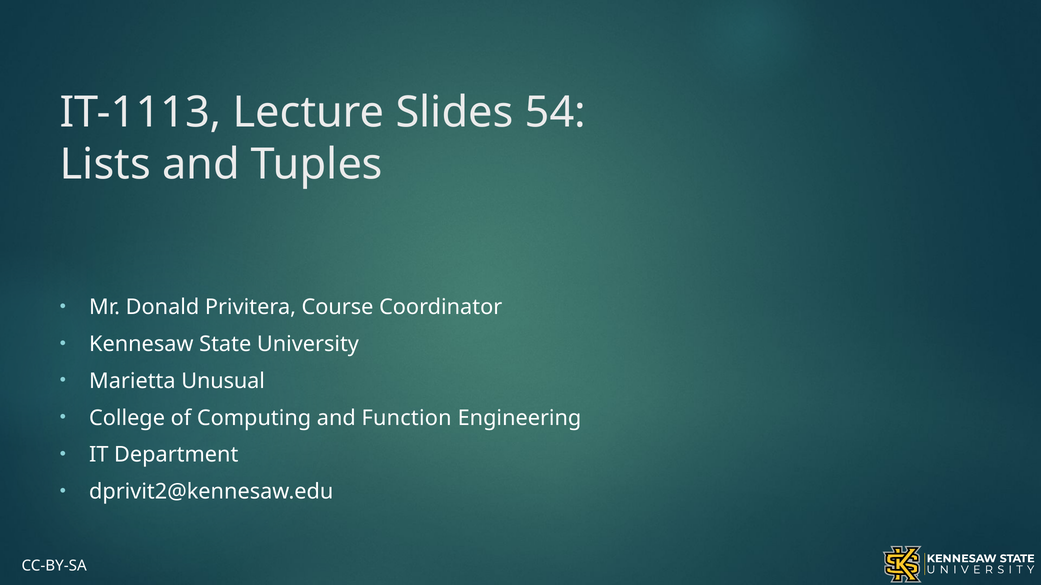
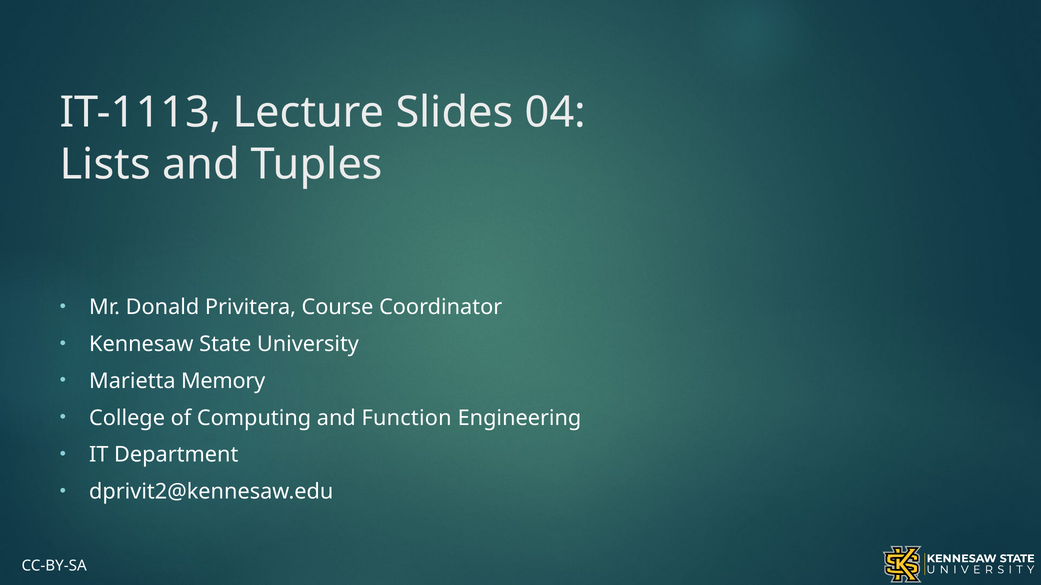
54: 54 -> 04
Unusual: Unusual -> Memory
